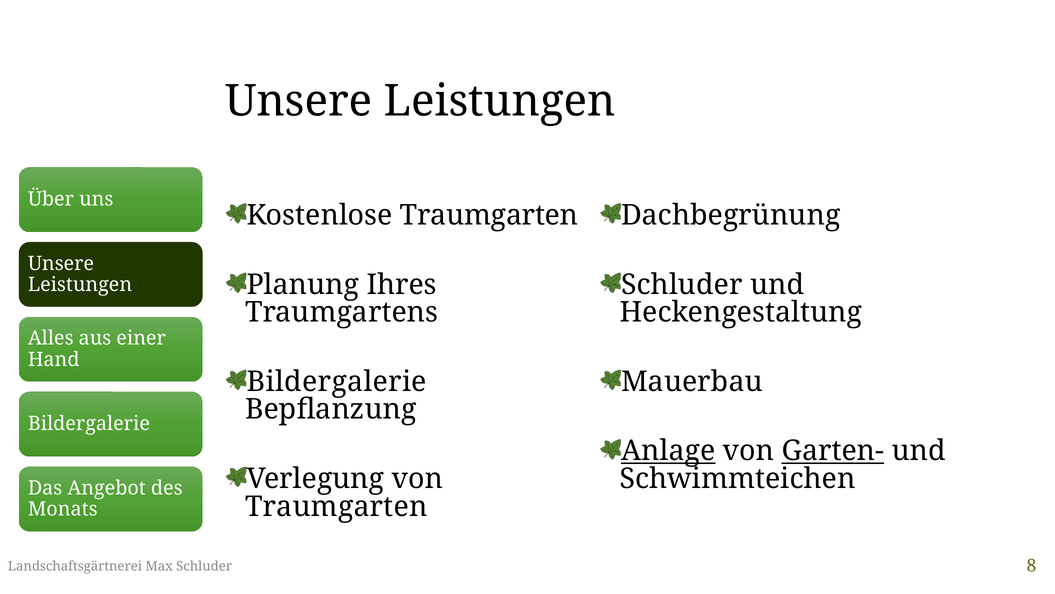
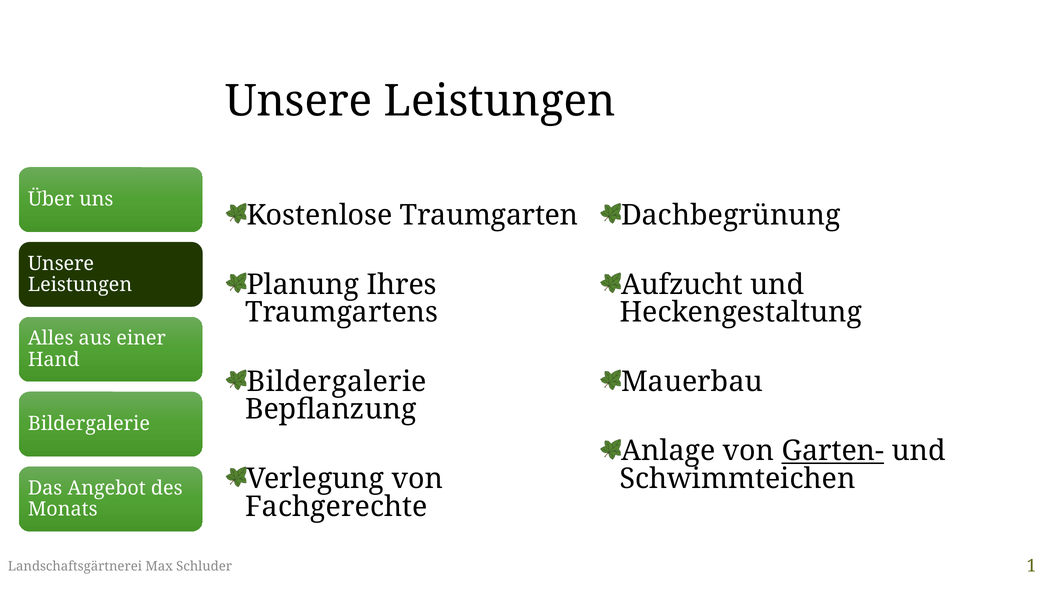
Schluder at (682, 284): Schluder -> Aufzucht
Anlage underline: present -> none
Traumgarten at (336, 506): Traumgarten -> Fachgerechte
8: 8 -> 1
